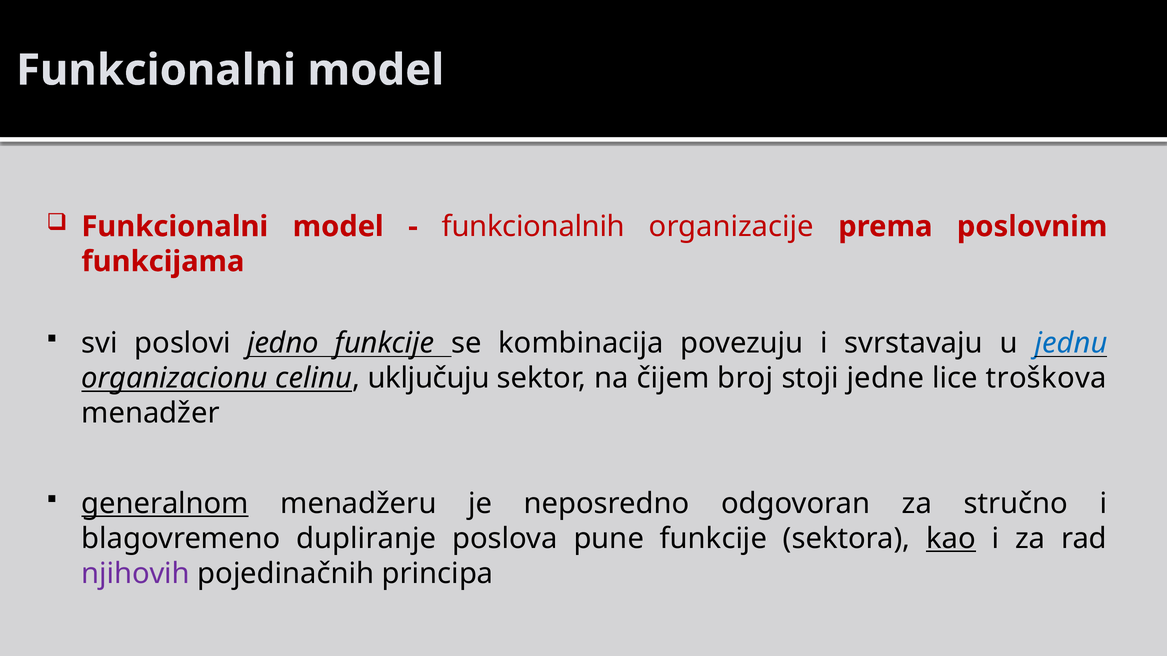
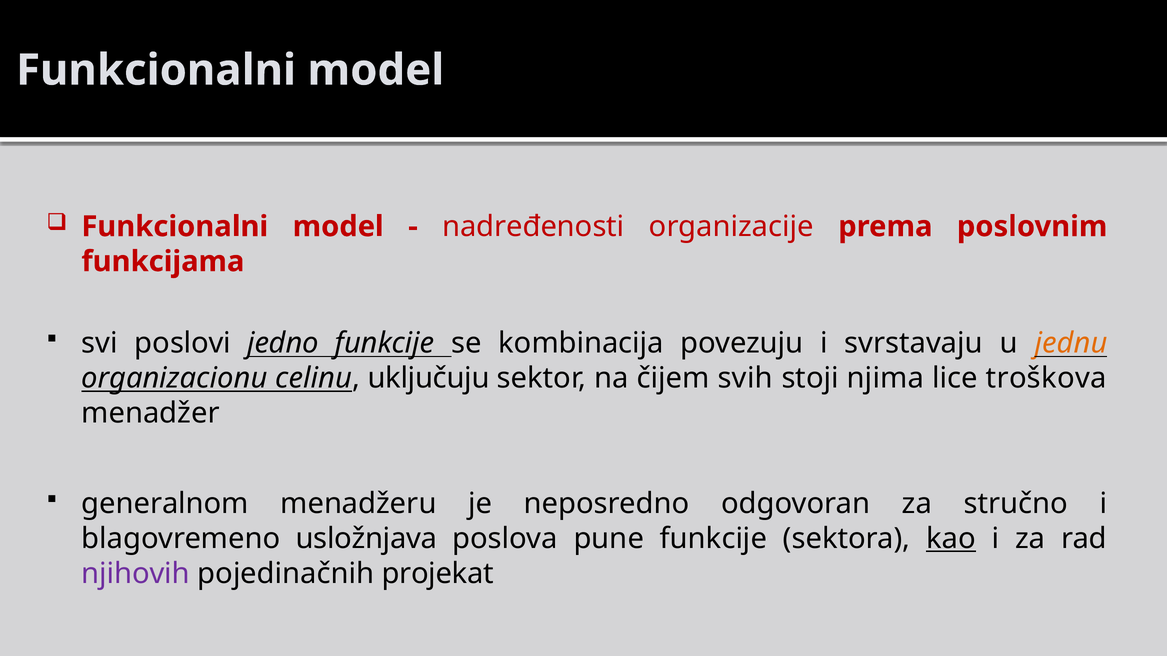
funkcionalnih: funkcionalnih -> nadređenosti
jednu colour: blue -> orange
broj: broj -> svih
jedne: jedne -> njima
generalnom underline: present -> none
dupliranje: dupliranje -> usložnjava
principa: principa -> projekat
